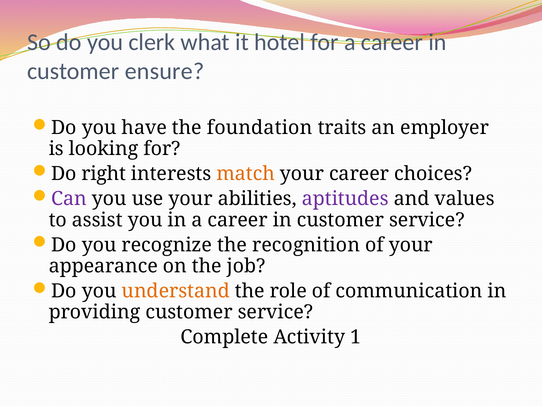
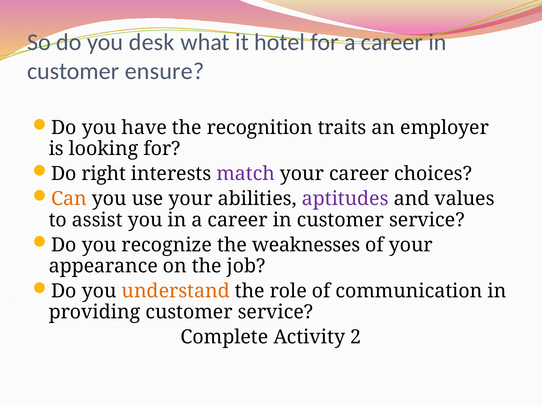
clerk: clerk -> desk
foundation: foundation -> recognition
match colour: orange -> purple
Can colour: purple -> orange
recognition: recognition -> weaknesses
1: 1 -> 2
